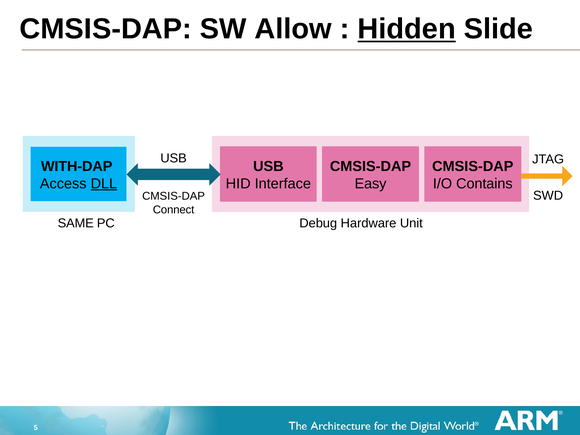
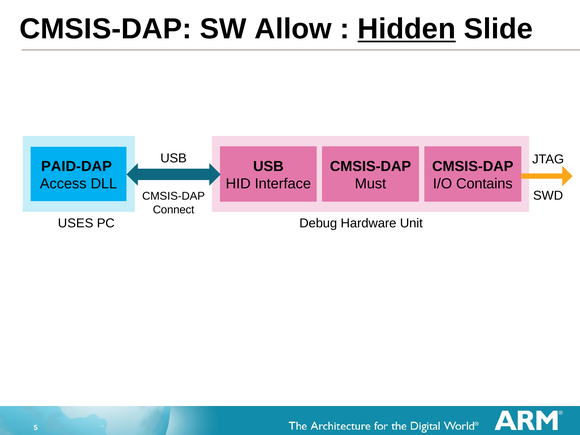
WITH-DAP: WITH-DAP -> PAID-DAP
DLL underline: present -> none
Easy: Easy -> Must
SAME: SAME -> USES
